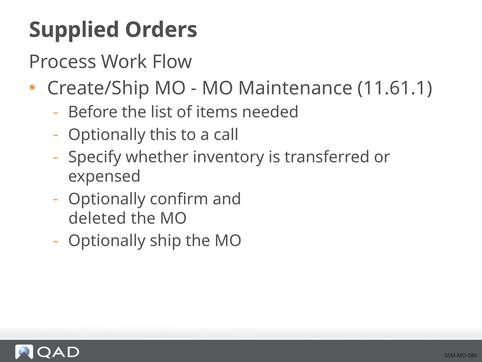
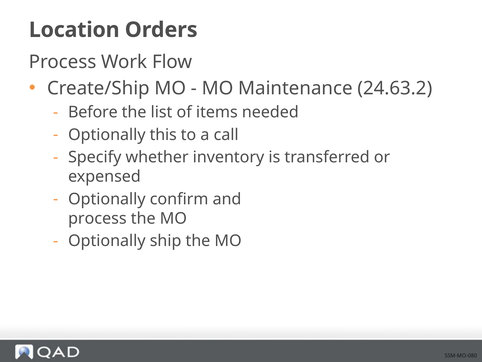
Supplied: Supplied -> Location
11.61.1: 11.61.1 -> 24.63.2
deleted at (97, 218): deleted -> process
